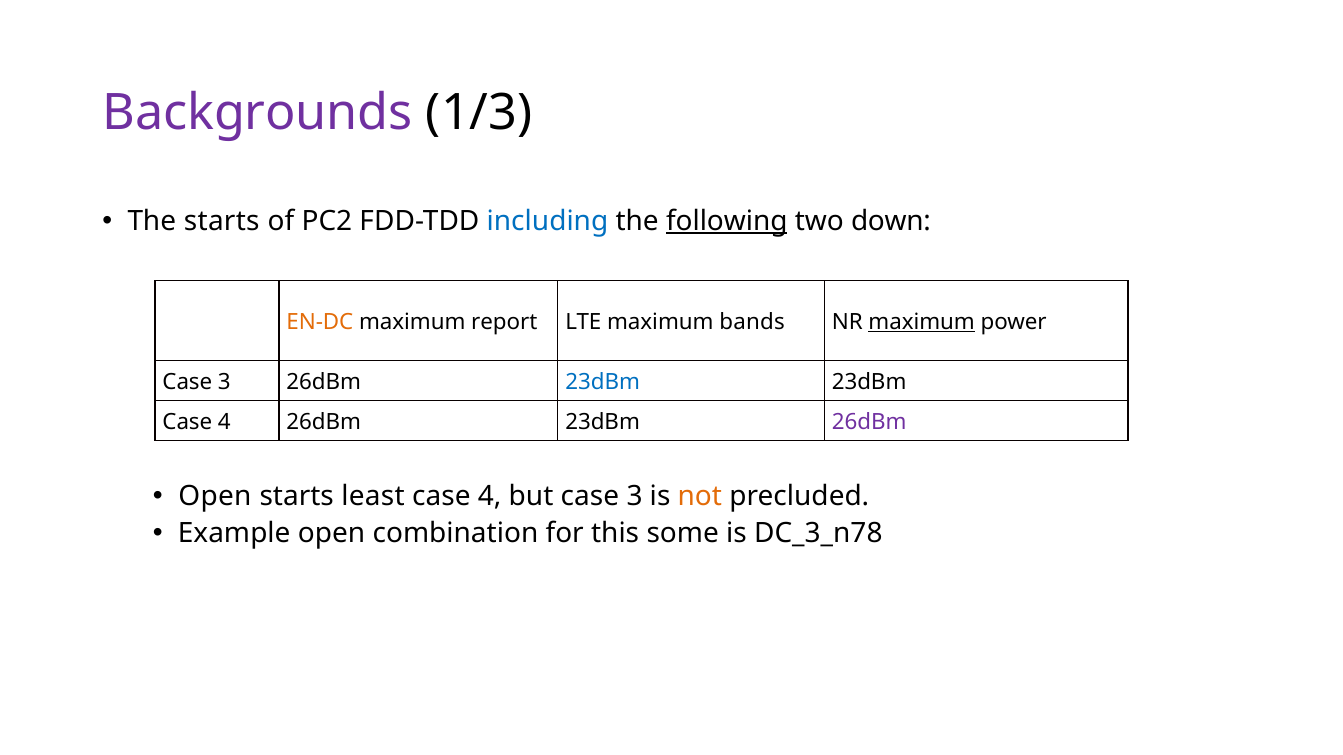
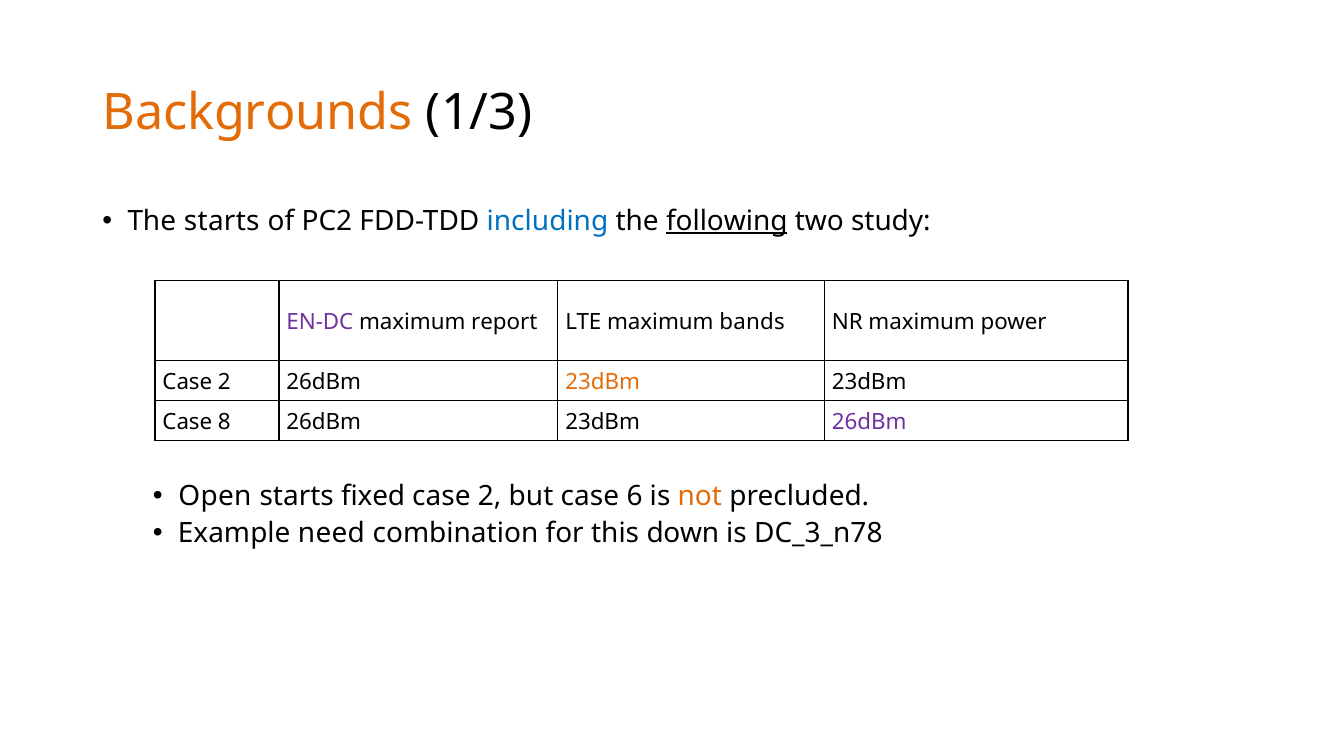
Backgrounds colour: purple -> orange
down: down -> study
EN-DC colour: orange -> purple
maximum at (922, 322) underline: present -> none
3 at (224, 382): 3 -> 2
23dBm at (603, 382) colour: blue -> orange
4 at (224, 422): 4 -> 8
least: least -> fixed
4 at (490, 496): 4 -> 2
but case 3: 3 -> 6
Example open: open -> need
some: some -> down
